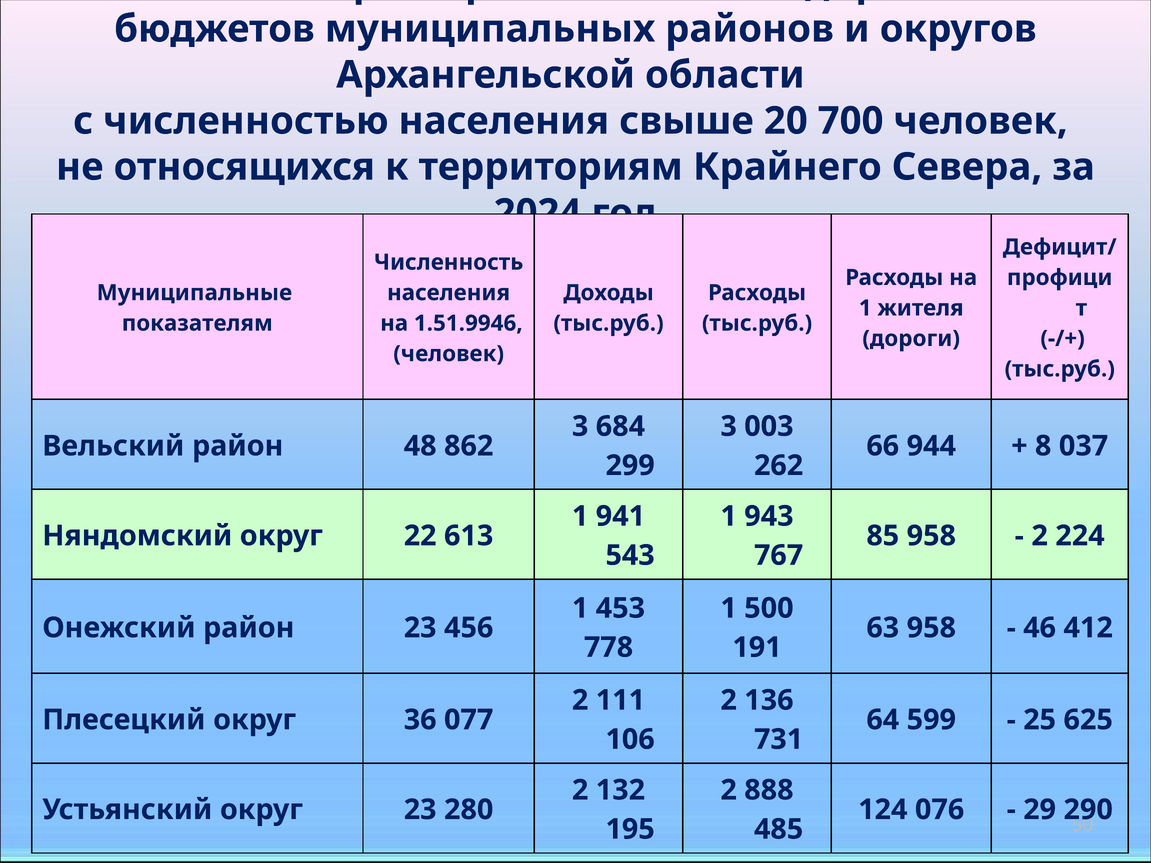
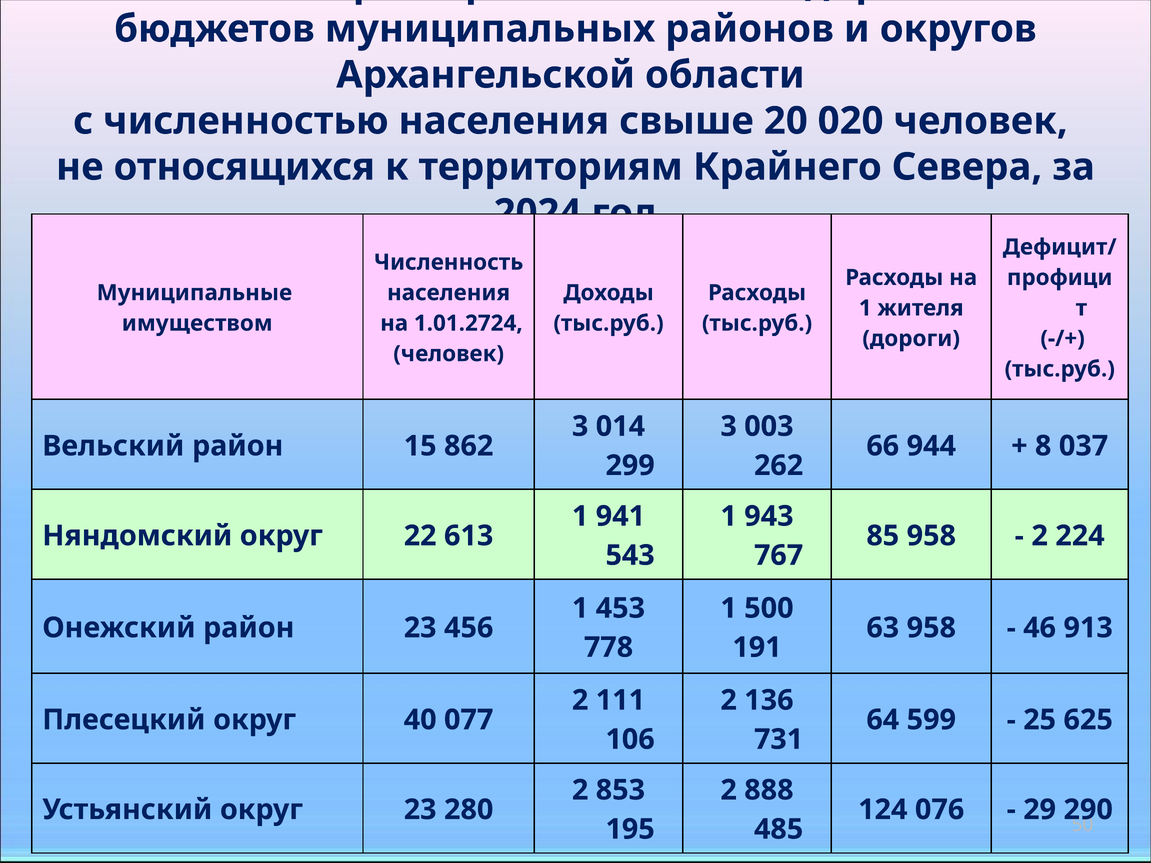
700: 700 -> 020
показателям: показателям -> имуществом
1.51.9946: 1.51.9946 -> 1.01.2724
684: 684 -> 014
48: 48 -> 15
412: 412 -> 913
36: 36 -> 40
132: 132 -> 853
